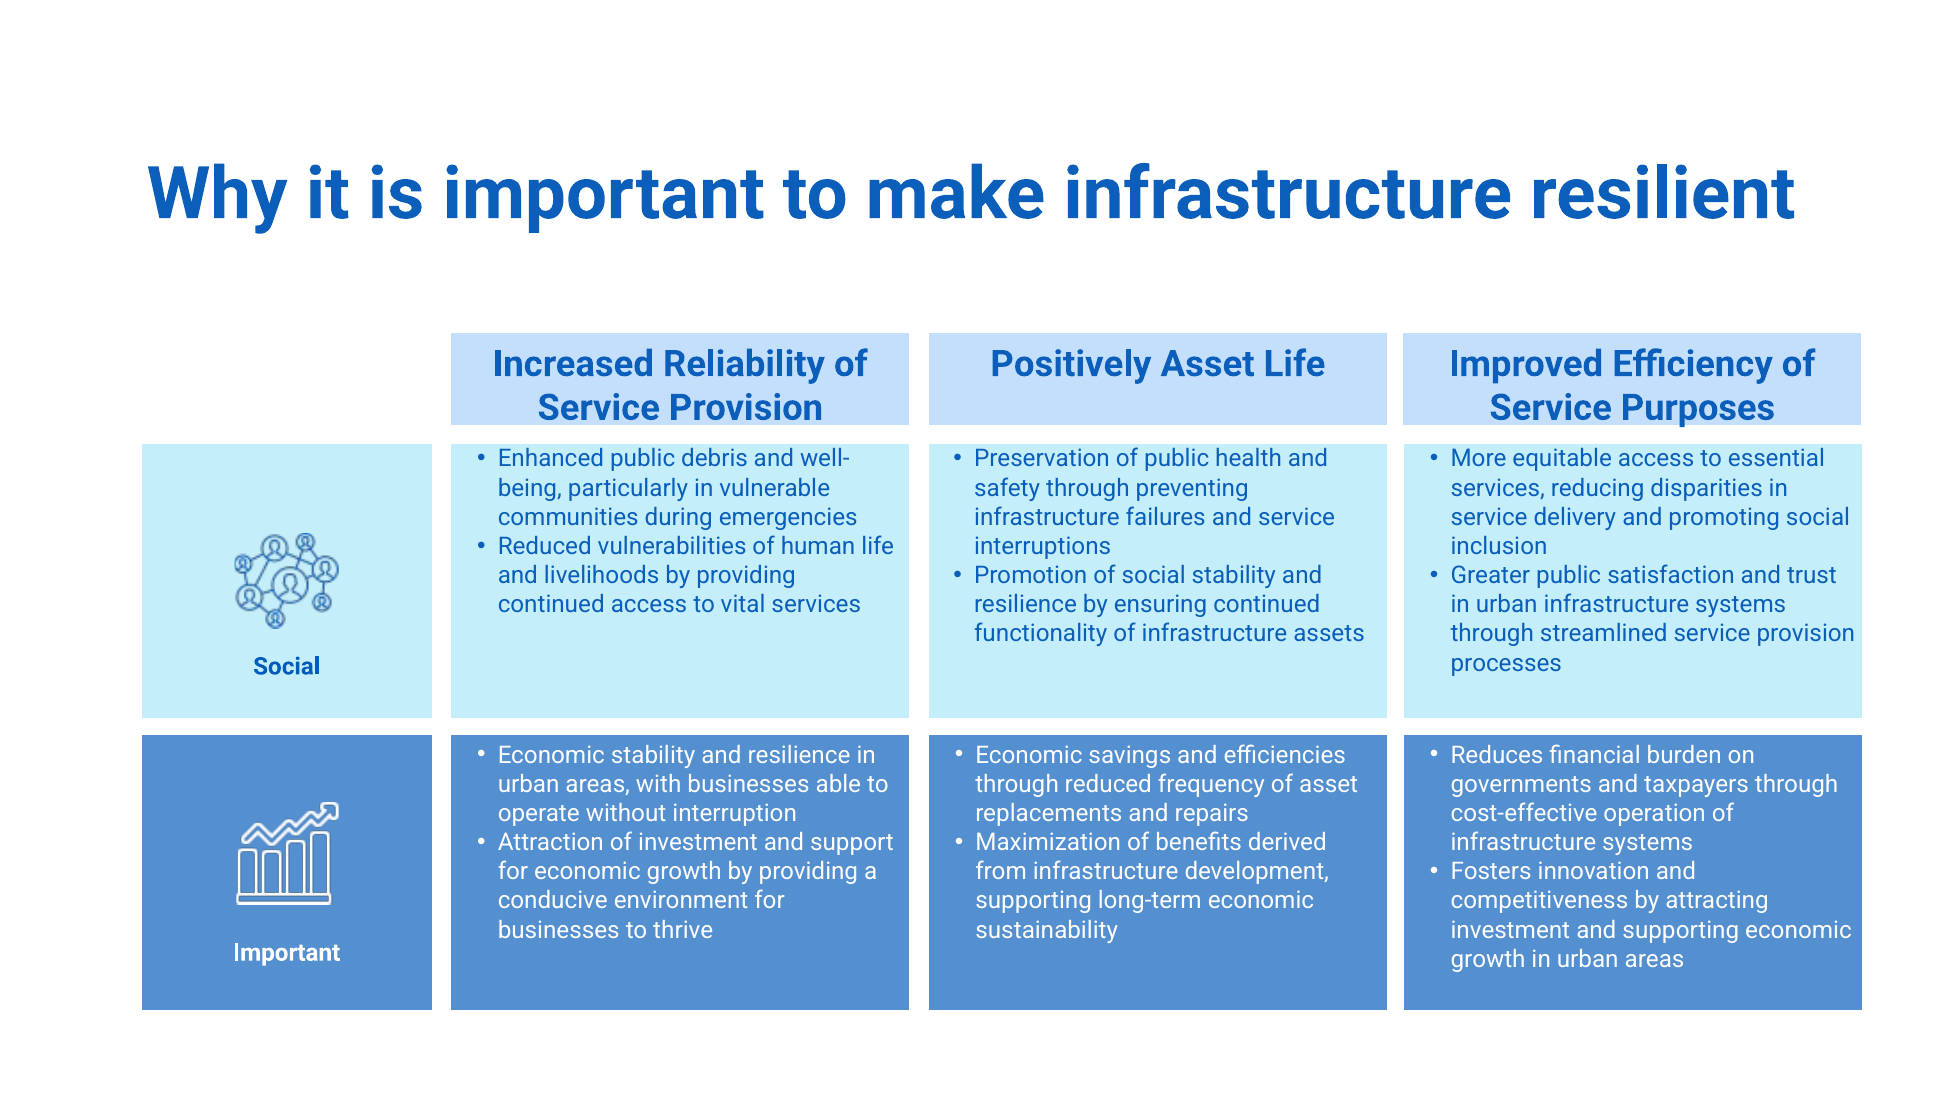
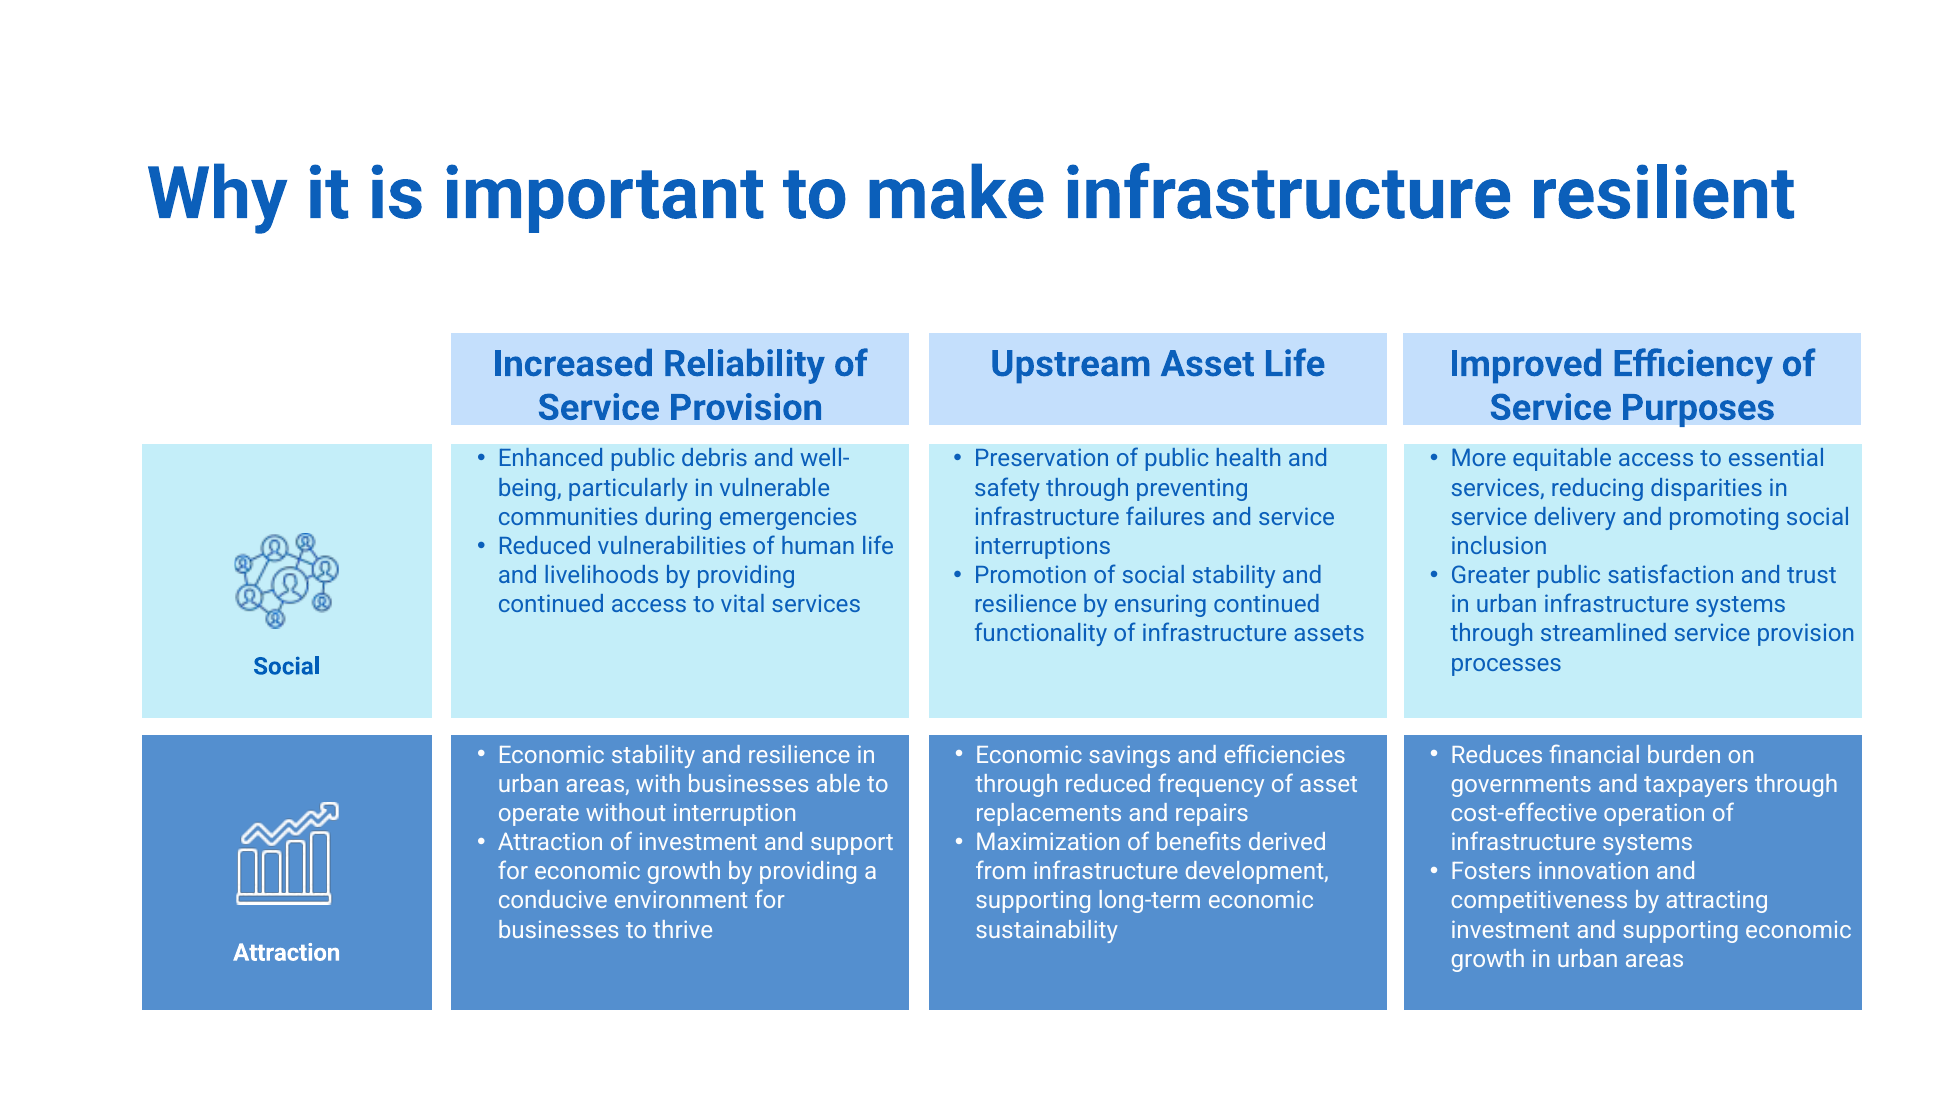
Positively: Positively -> Upstream
Important at (287, 952): Important -> Attraction
